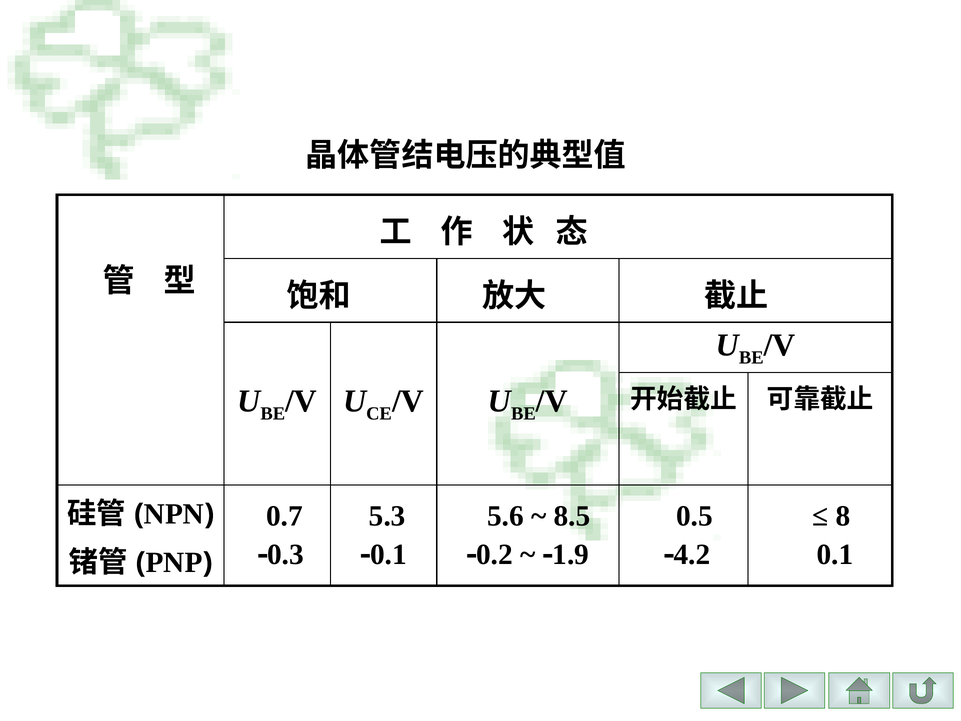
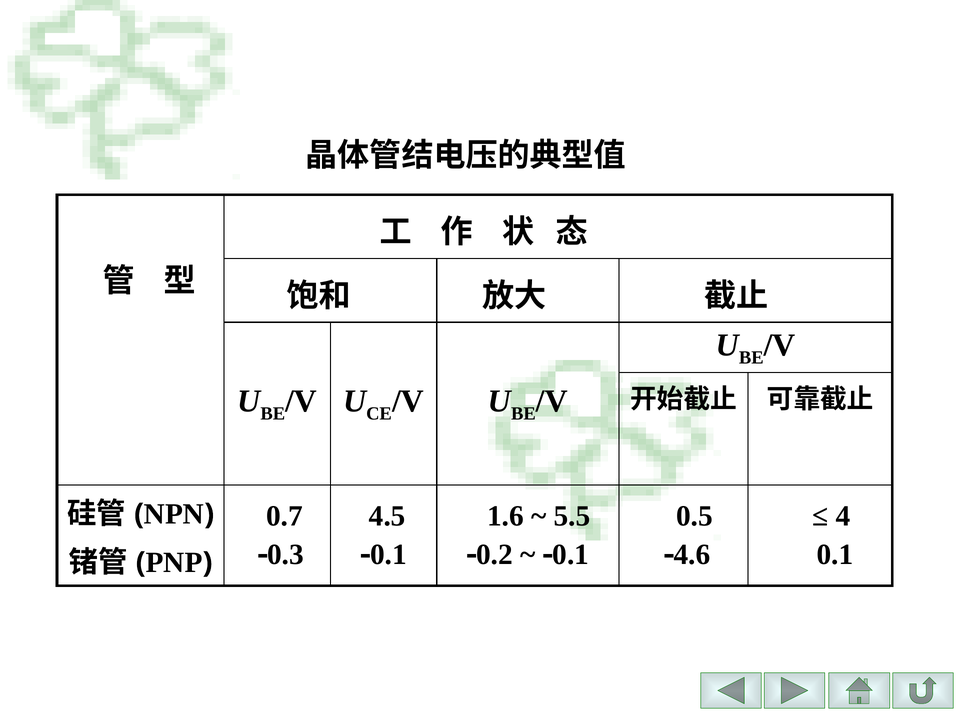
5.3: 5.3 -> 4.5
5.6: 5.6 -> 1.6
8.5: 8.5 -> 5.5
8: 8 -> 4
1.9 at (571, 554): 1.9 -> 0.1
4.2: 4.2 -> 4.6
